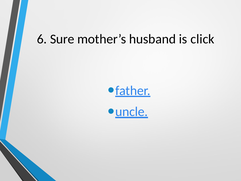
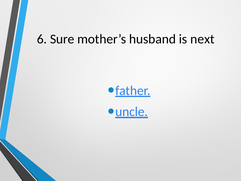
click: click -> next
